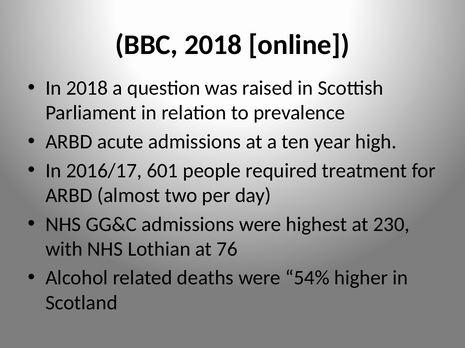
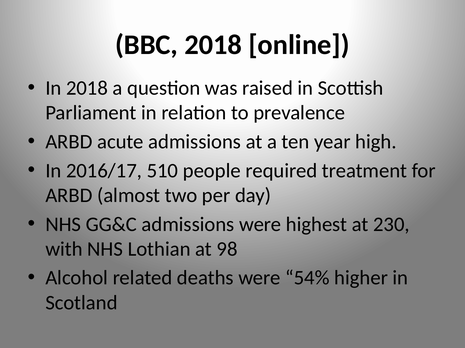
601: 601 -> 510
76: 76 -> 98
